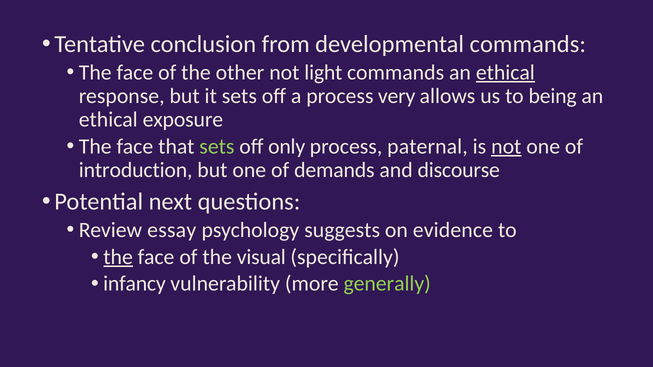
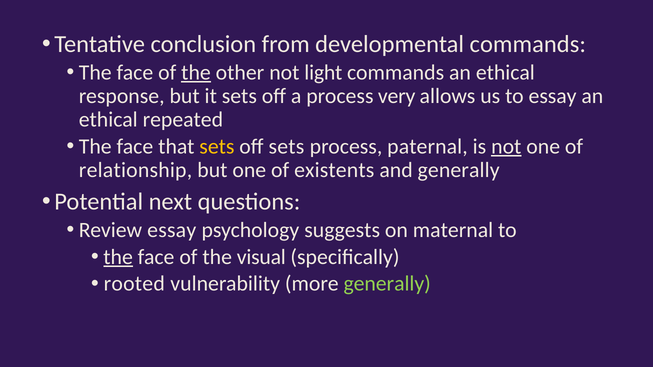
the at (196, 73) underline: none -> present
ethical at (505, 73) underline: present -> none
to being: being -> essay
exposure: exposure -> repeated
sets at (217, 147) colour: light green -> yellow
off only: only -> sets
introduction: introduction -> relationship
demands: demands -> existents
and discourse: discourse -> generally
evidence: evidence -> maternal
infancy: infancy -> rooted
